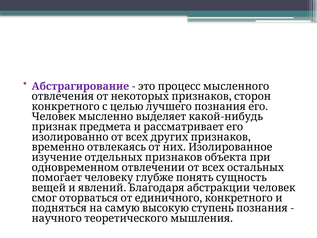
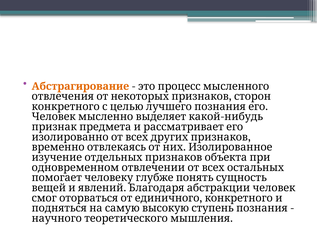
Абстрагирование colour: purple -> orange
